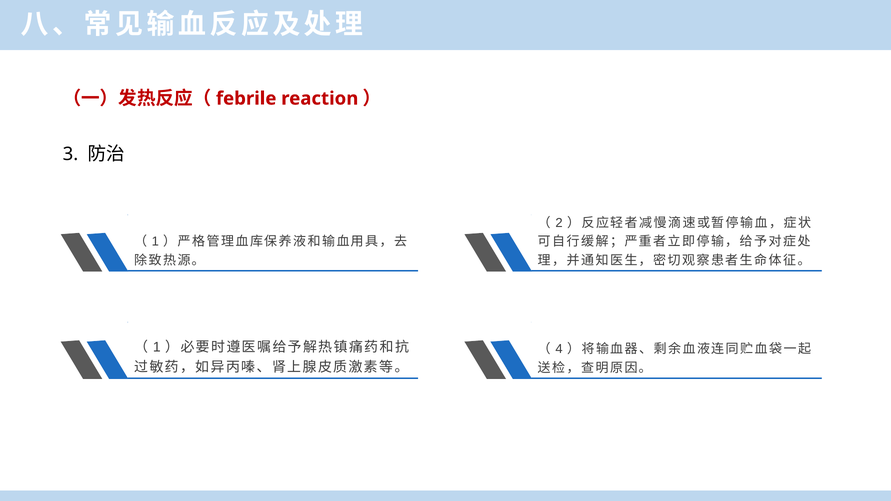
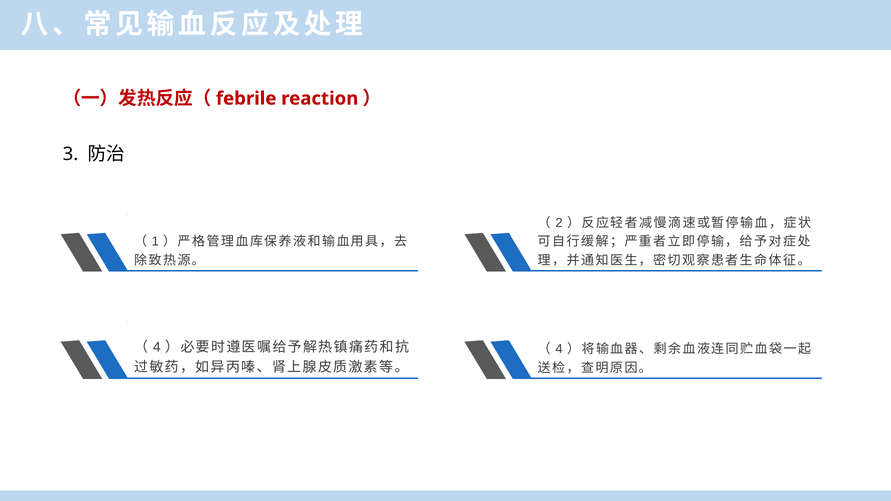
1 at (157, 347): 1 -> 4
